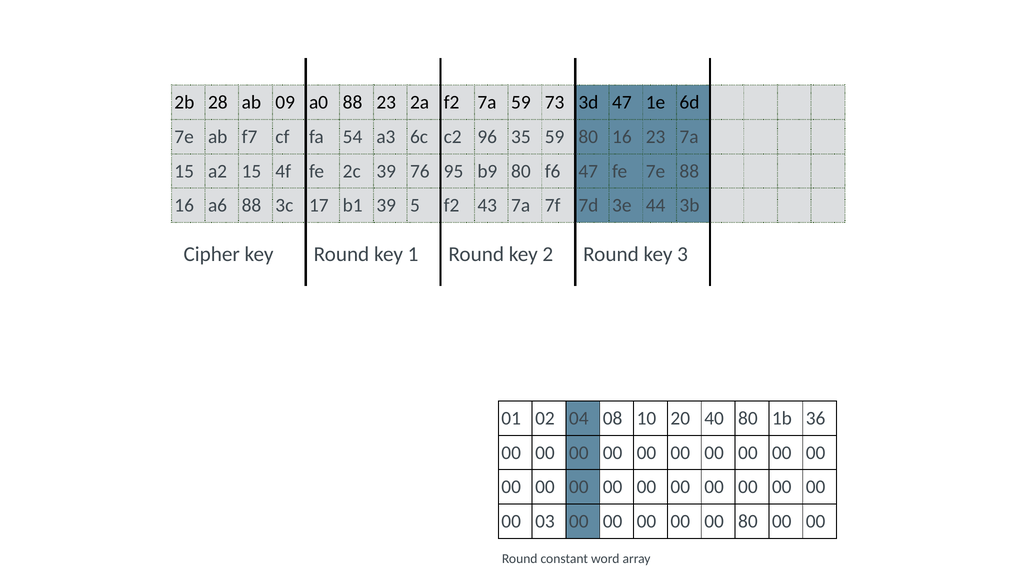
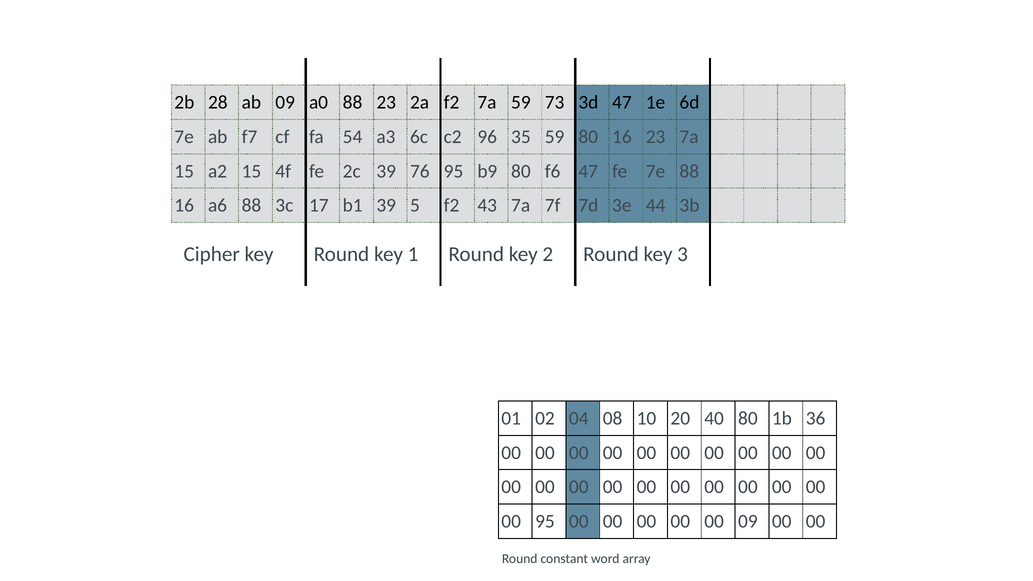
00 03: 03 -> 95
00 80: 80 -> 09
